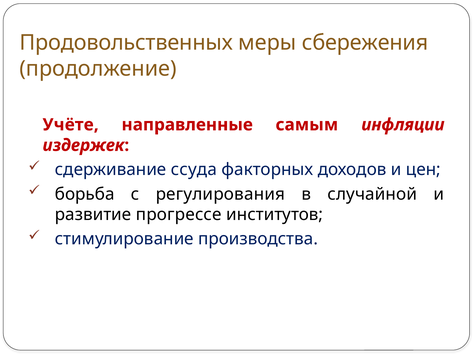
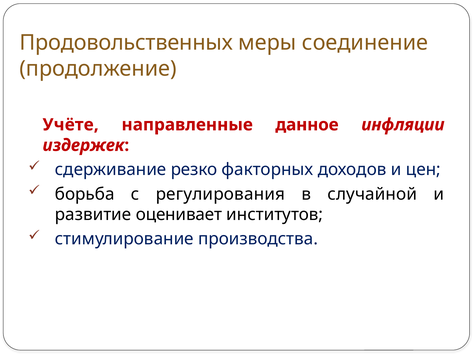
сбережения: сбережения -> соединение
самым: самым -> данное
ссуда: ссуда -> резко
прогрессе: прогрессе -> оценивает
